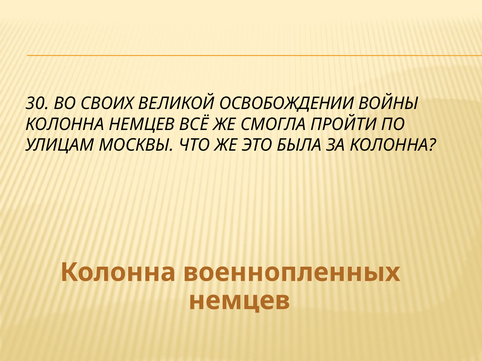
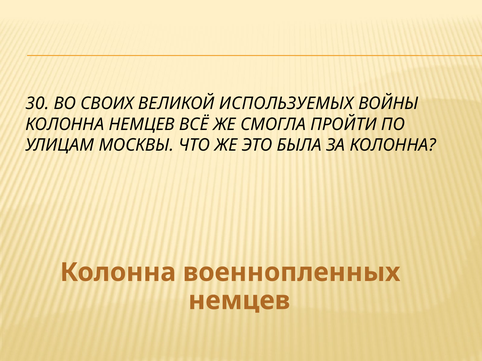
ОСВОБОЖДЕНИИ: ОСВОБОЖДЕНИИ -> ИСПОЛЬЗУЕМЫХ
